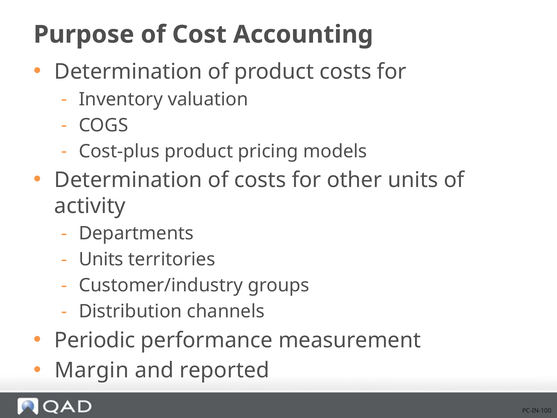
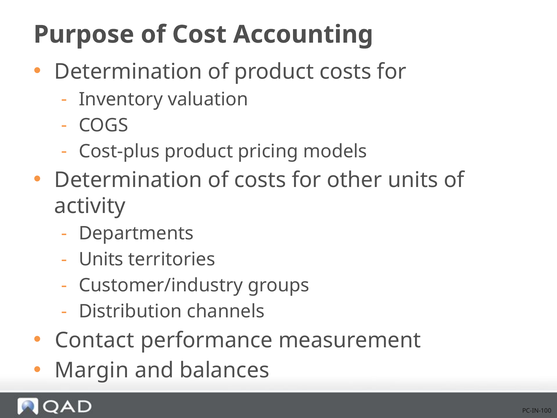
Periodic: Periodic -> Contact
reported: reported -> balances
